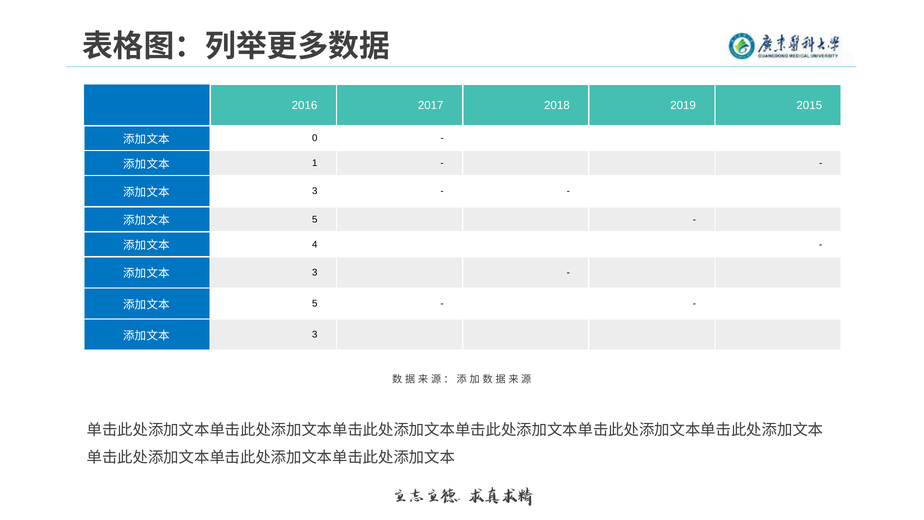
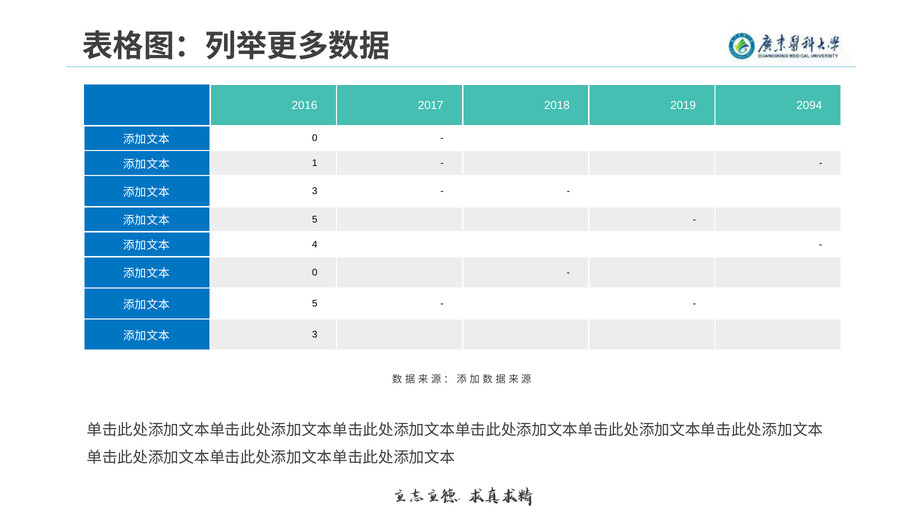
2015: 2015 -> 2094
3 at (315, 272): 3 -> 0
